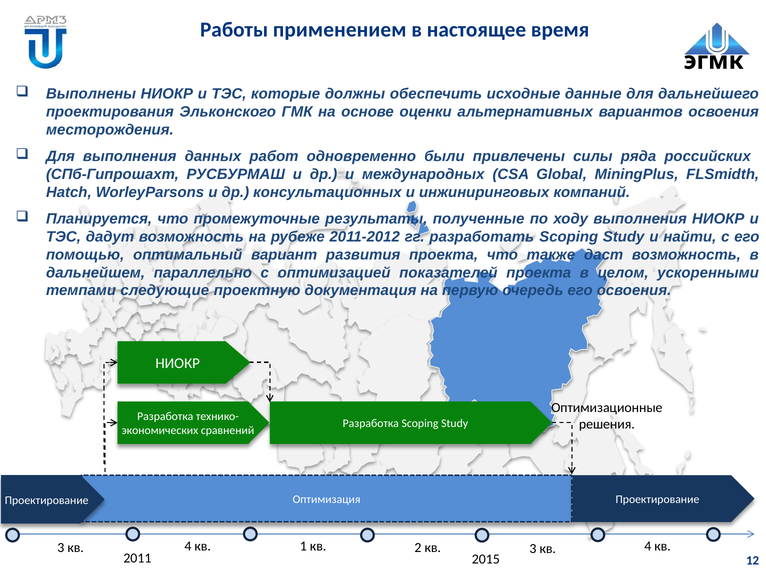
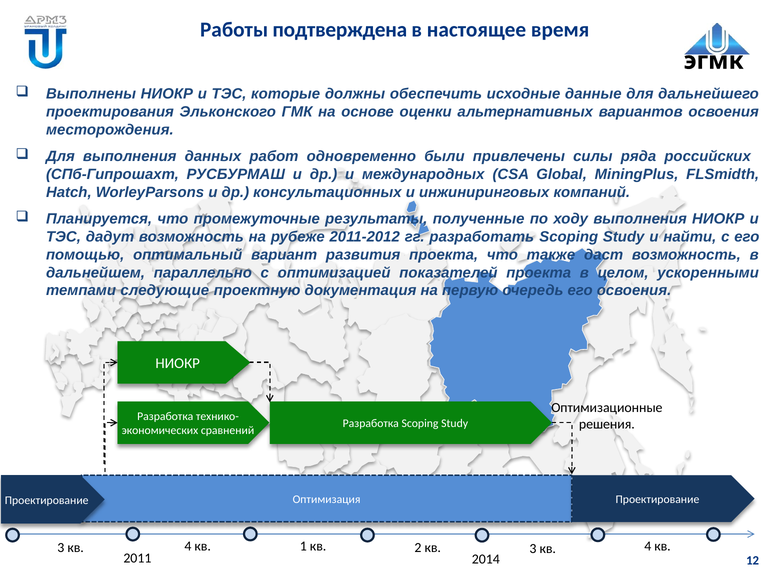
применением: применением -> подтверждена
2015: 2015 -> 2014
